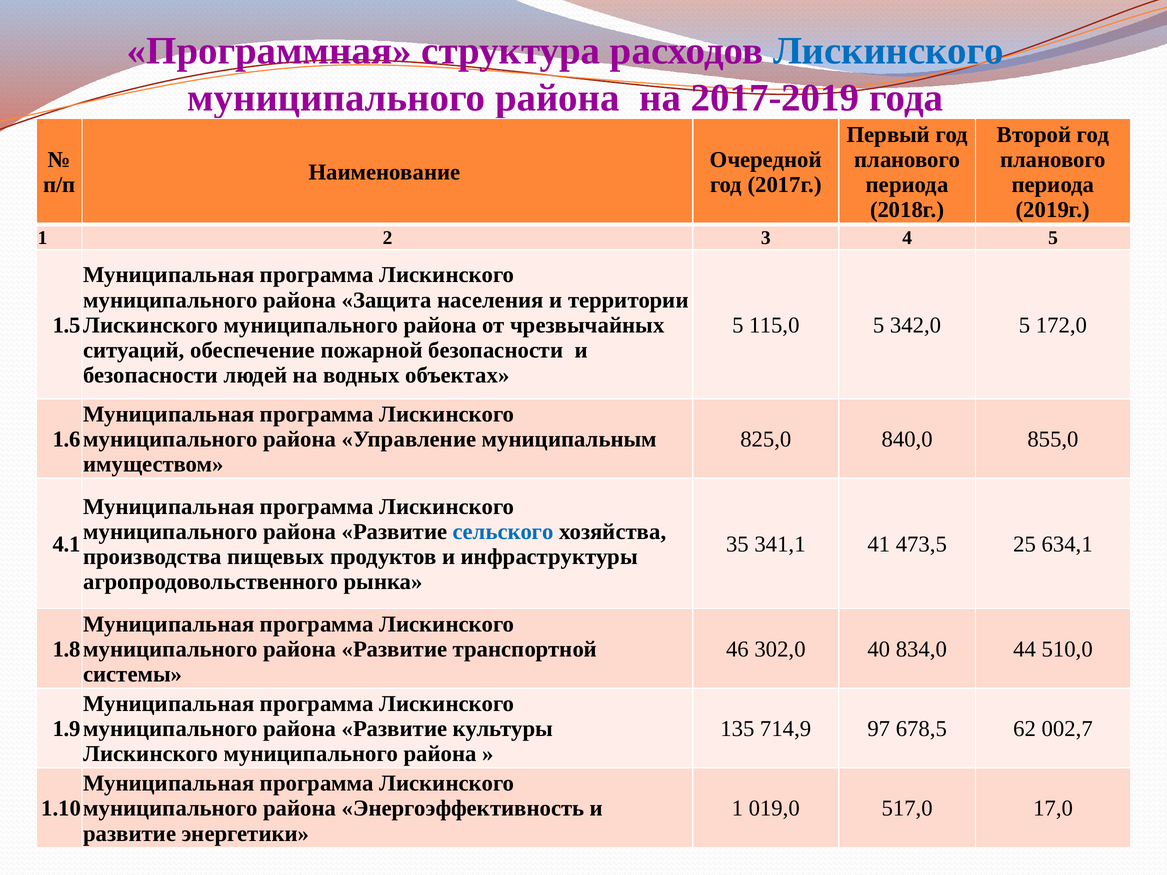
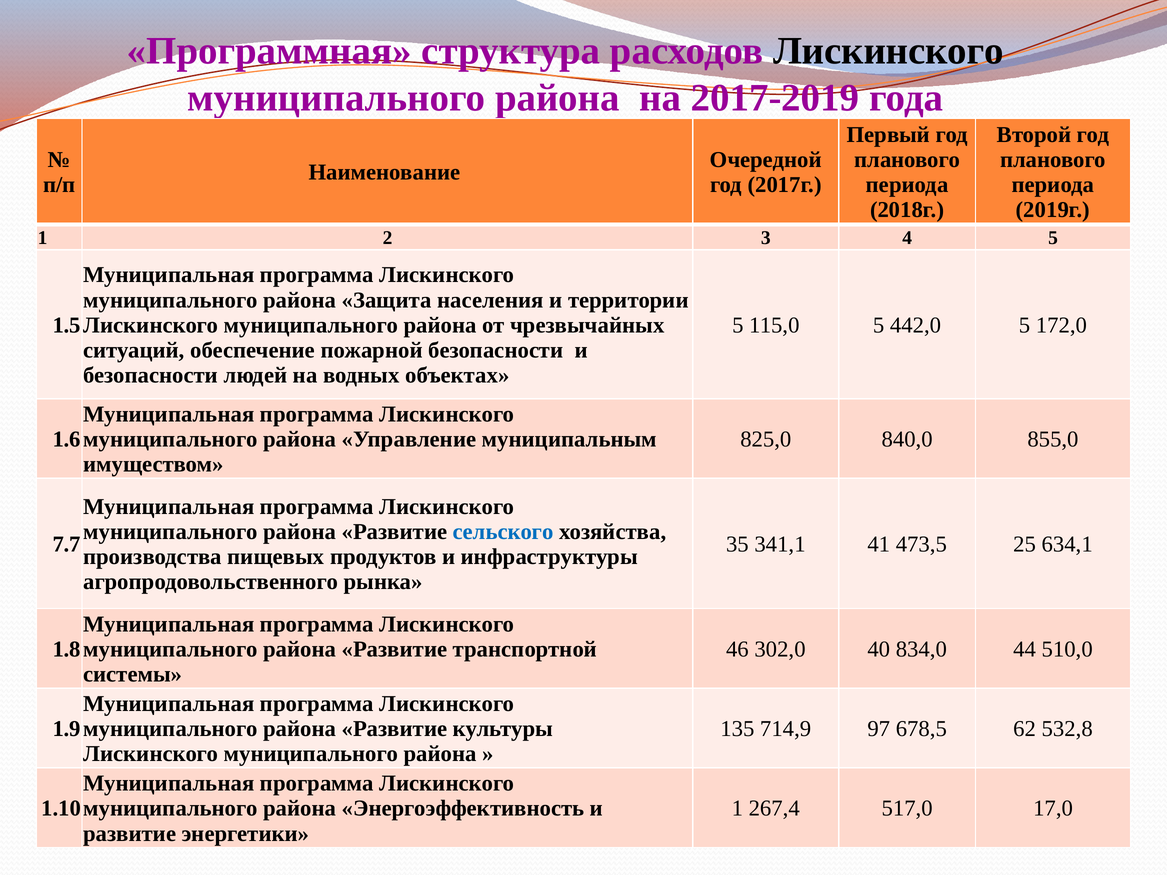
Лискинского at (888, 51) colour: blue -> black
342,0: 342,0 -> 442,0
4.1: 4.1 -> 7.7
002,7: 002,7 -> 532,8
019,0: 019,0 -> 267,4
